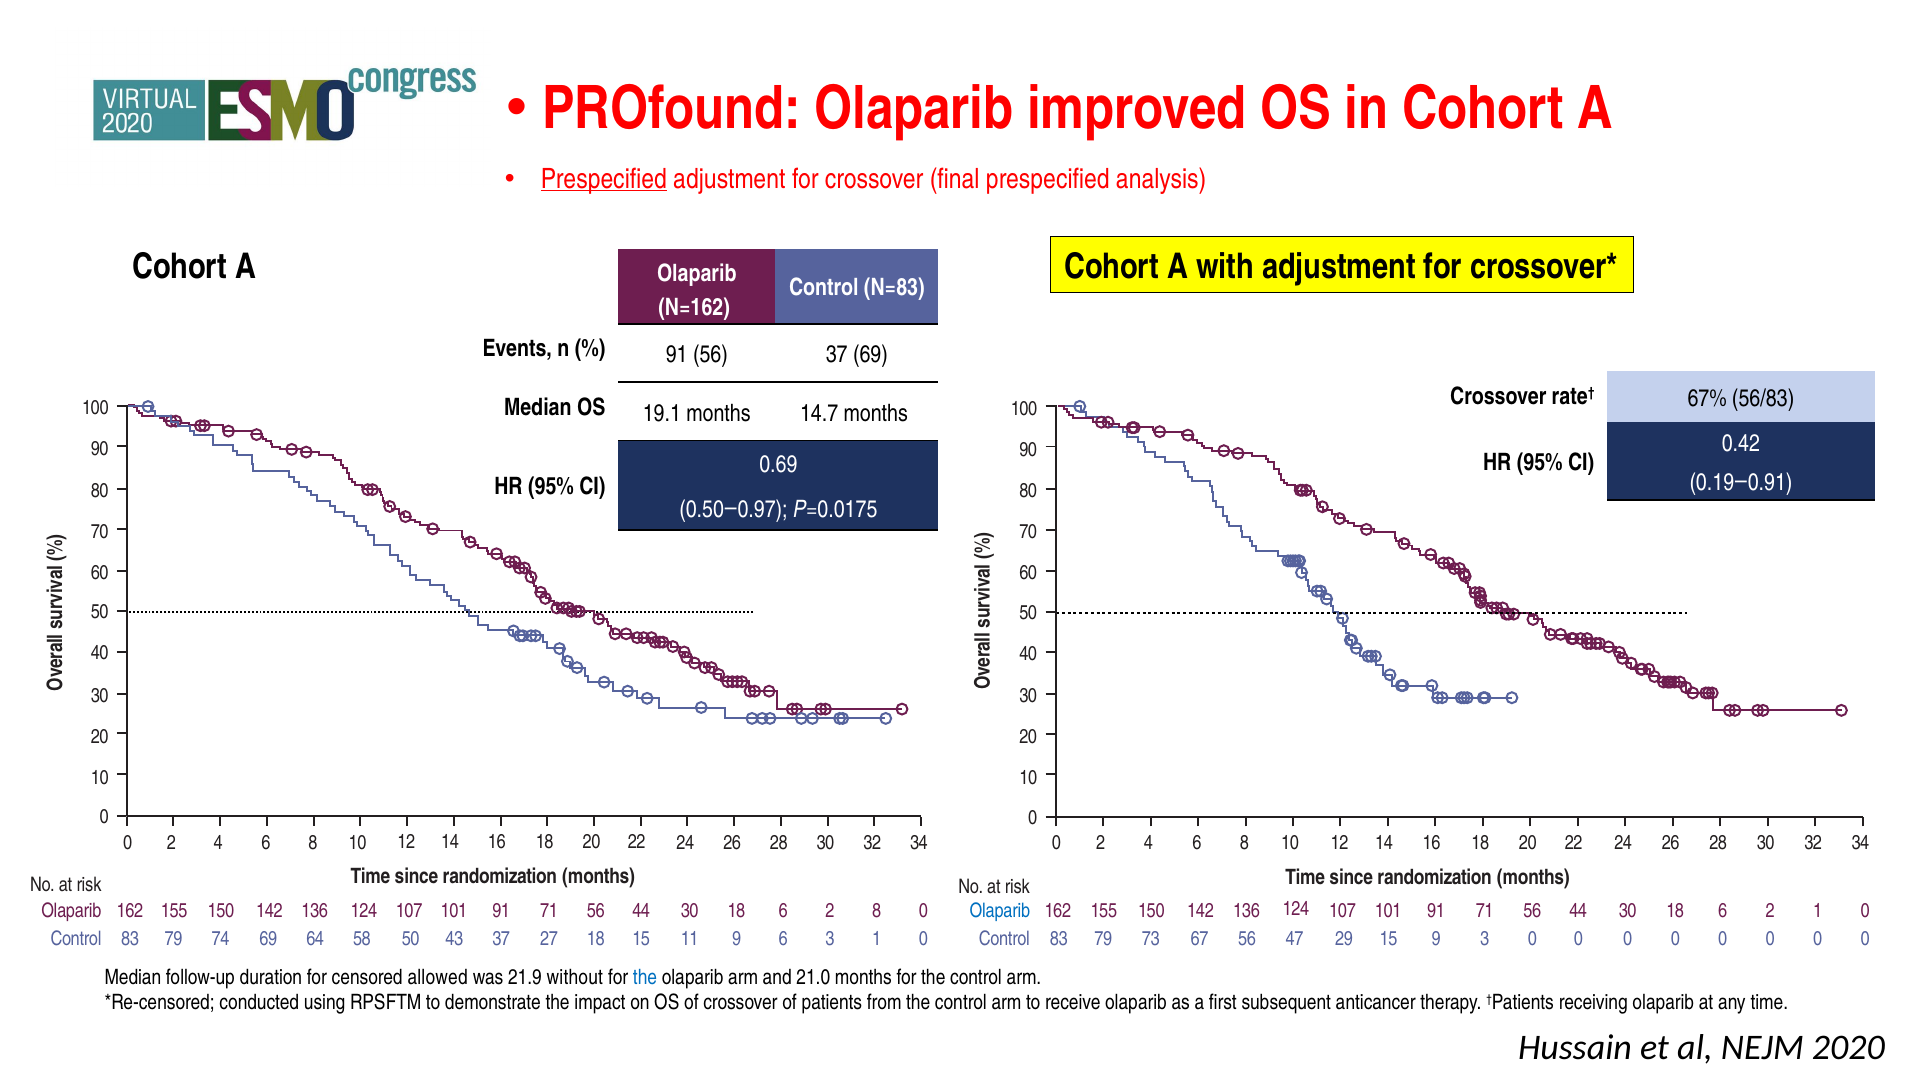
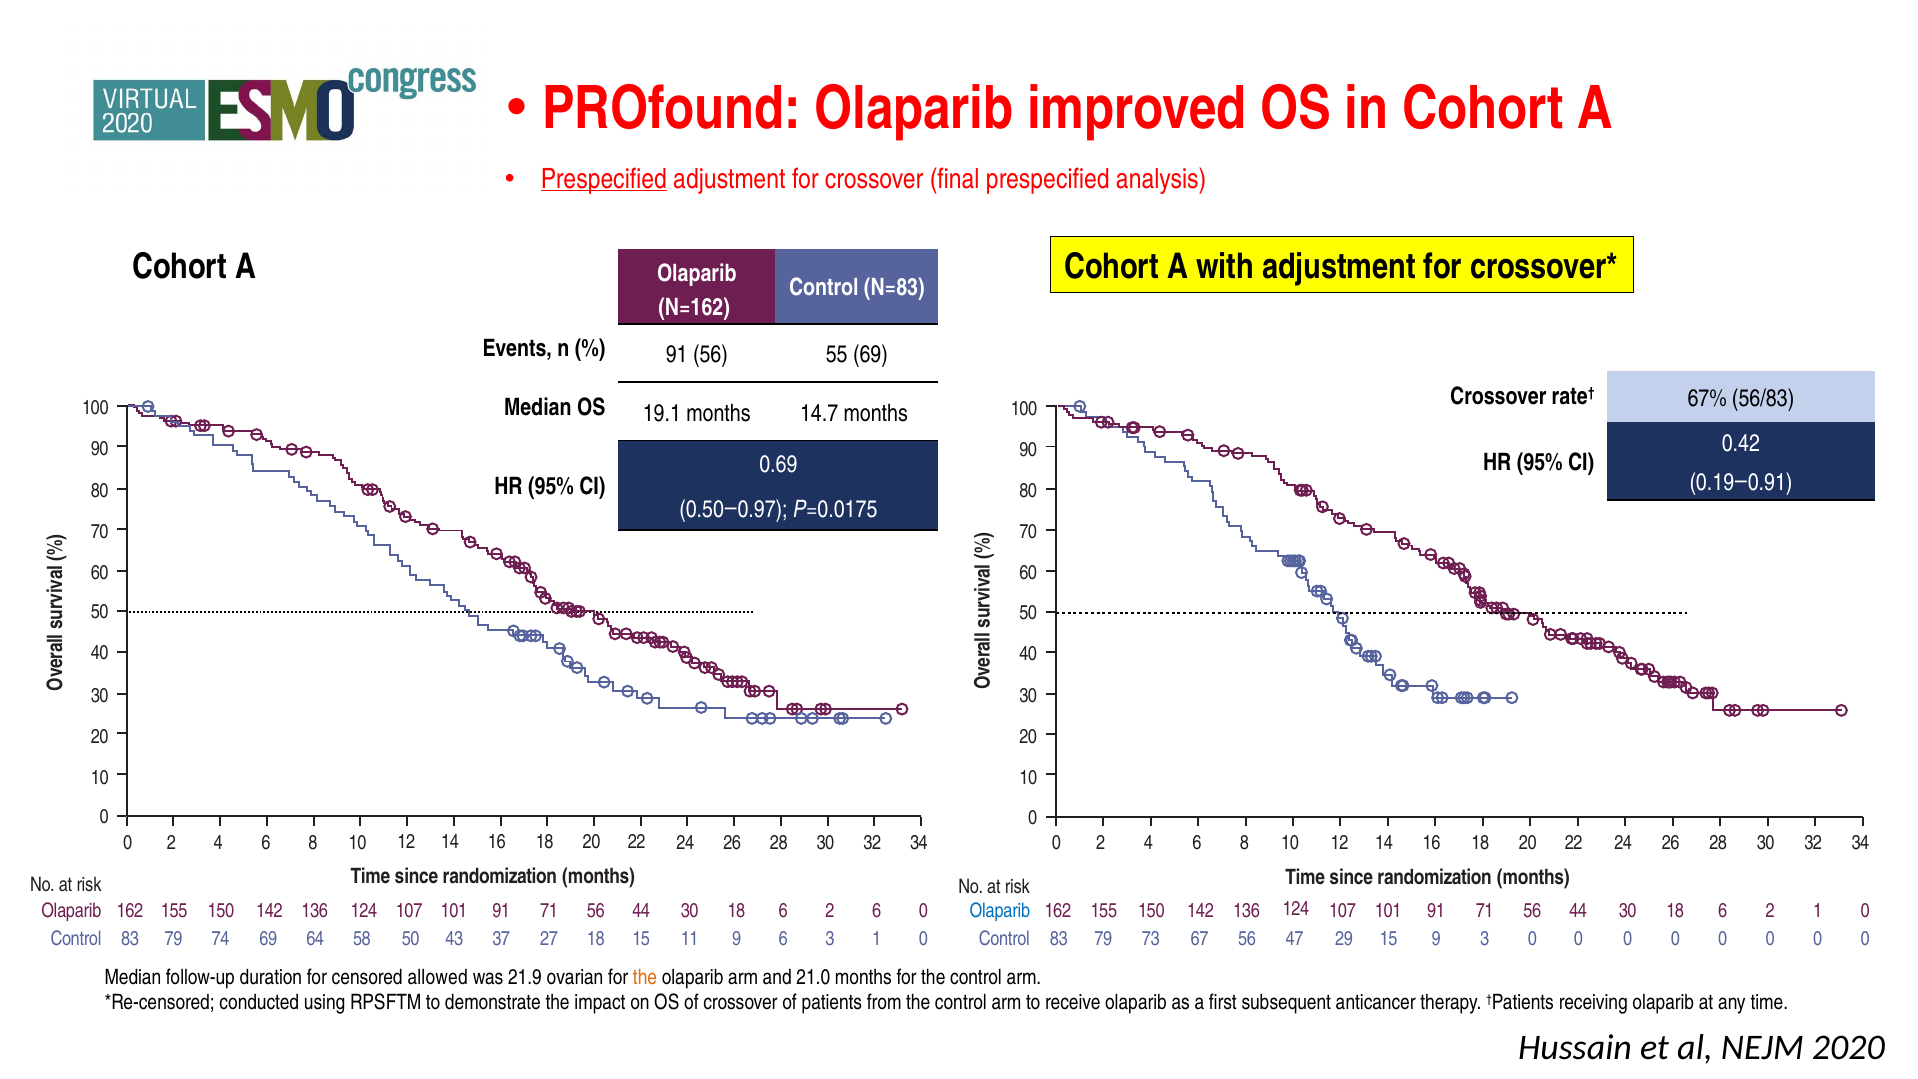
56 37: 37 -> 55
162 8: 8 -> 6
without: without -> ovarian
the at (645, 977) colour: blue -> orange
